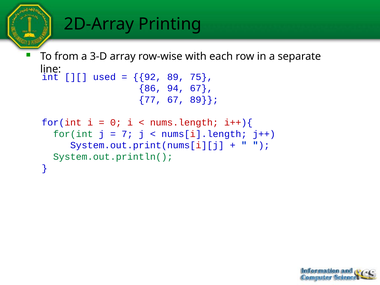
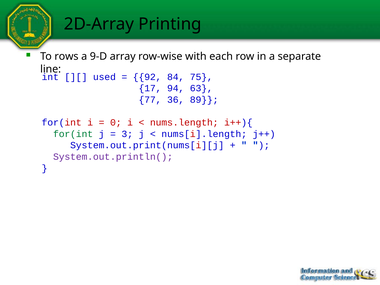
from: from -> rows
3-D: 3-D -> 9-D
92 89: 89 -> 84
86: 86 -> 17
94 67: 67 -> 63
77 67: 67 -> 36
7: 7 -> 3
System.out.println( colour: green -> purple
